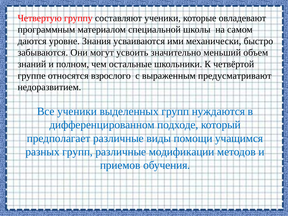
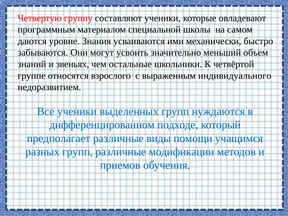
полном: полном -> звеньях
предусматривают: предусматривают -> индивидуального
